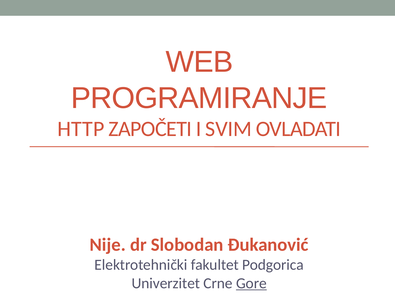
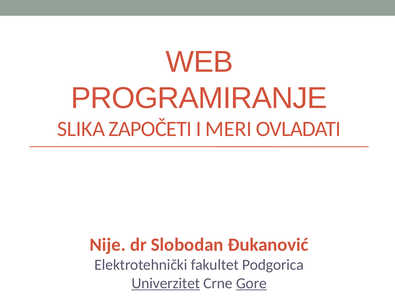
HTTP: HTTP -> SLIKA
SVIM: SVIM -> MERI
Univerzitet underline: none -> present
